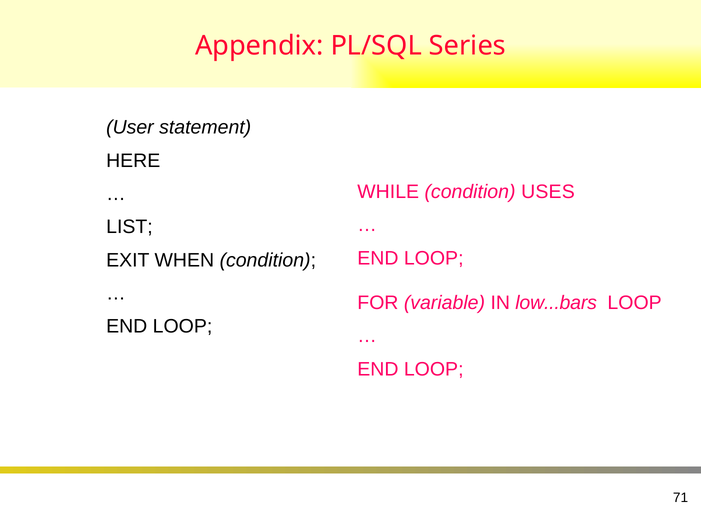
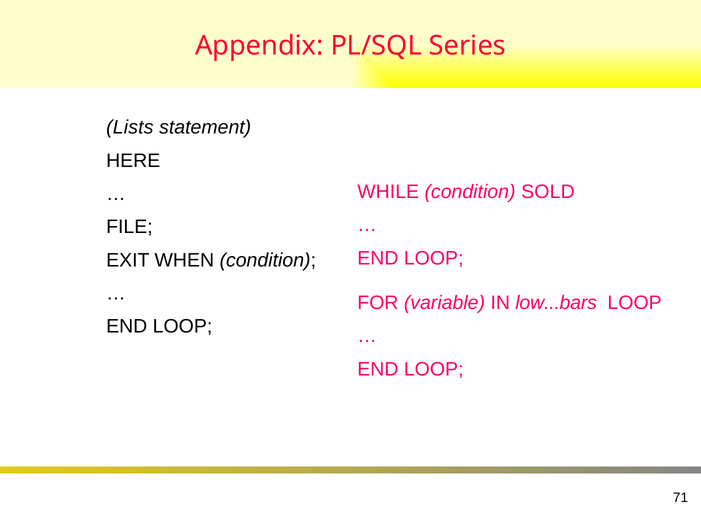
User: User -> Lists
USES: USES -> SOLD
LIST: LIST -> FILE
